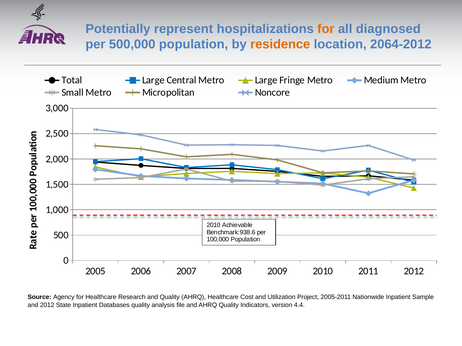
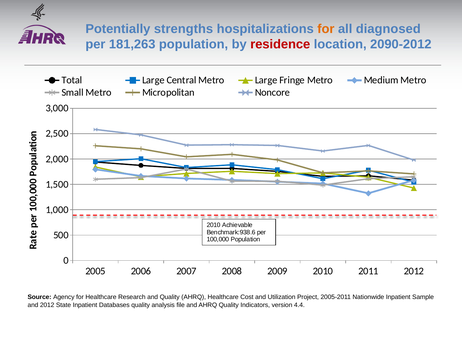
represent: represent -> strengths
500,000: 500,000 -> 181,263
residence colour: orange -> red
2064-2012: 2064-2012 -> 2090-2012
